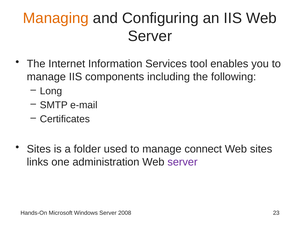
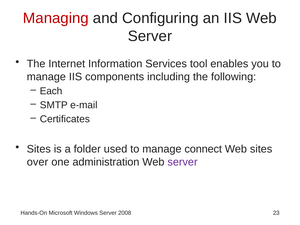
Managing colour: orange -> red
Long: Long -> Each
links: links -> over
